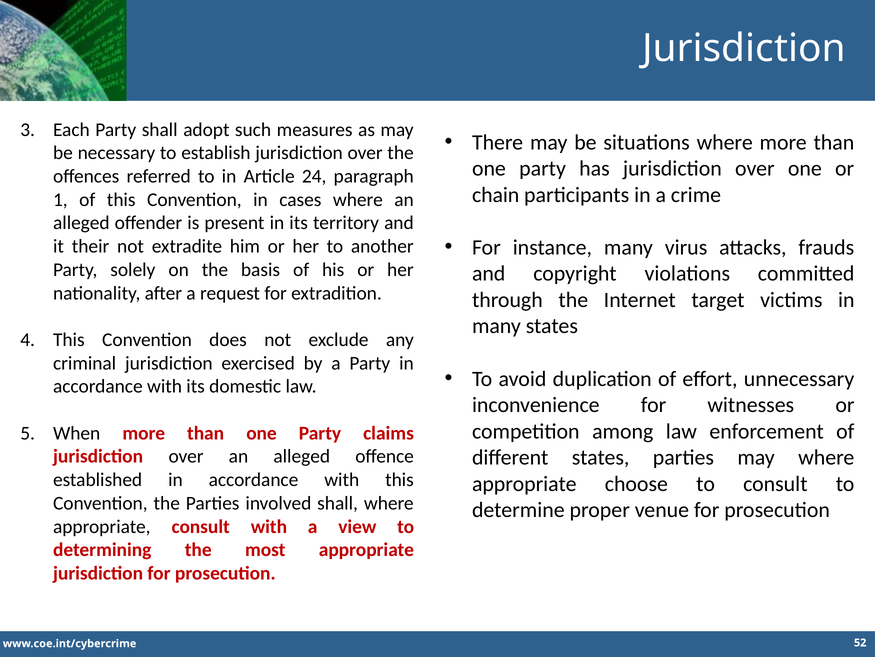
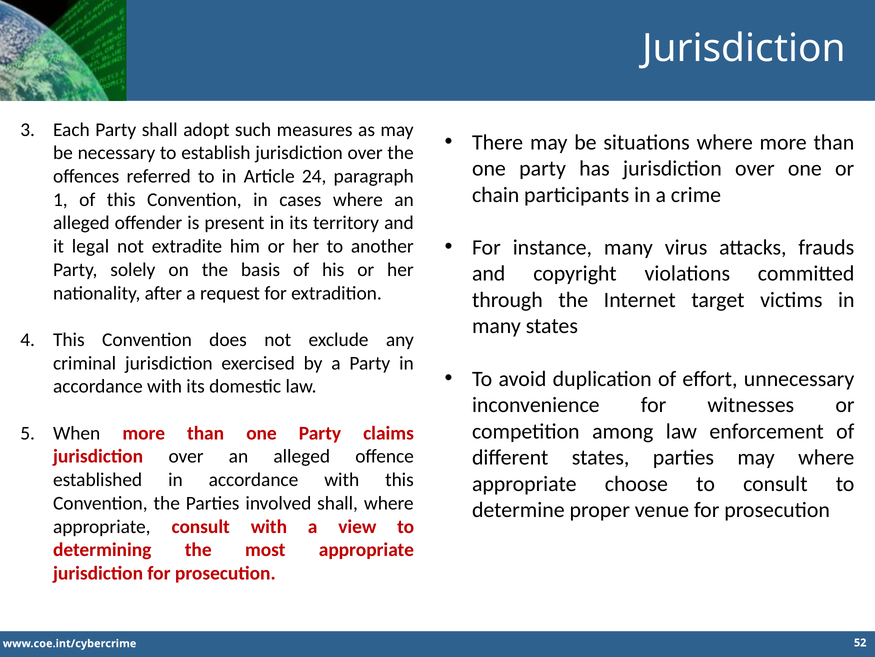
their: their -> legal
